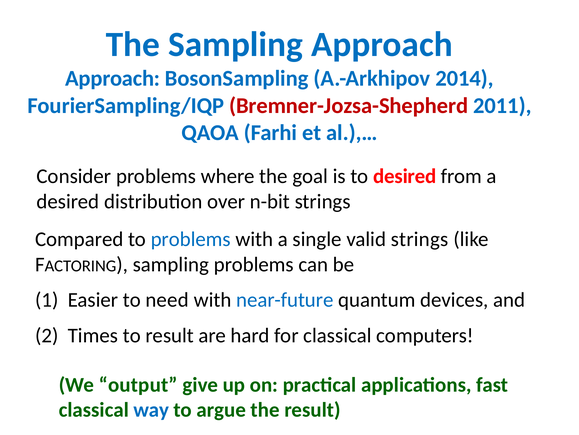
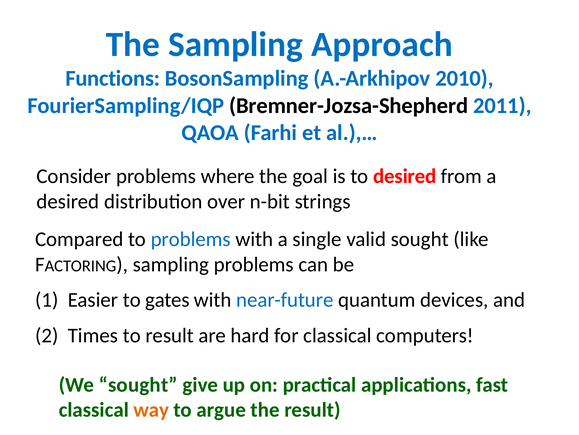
Approach at (113, 78): Approach -> Functions
2014: 2014 -> 2010
Bremner-Jozsa-Shepherd colour: red -> black
valid strings: strings -> sought
need: need -> gates
We output: output -> sought
way colour: blue -> orange
